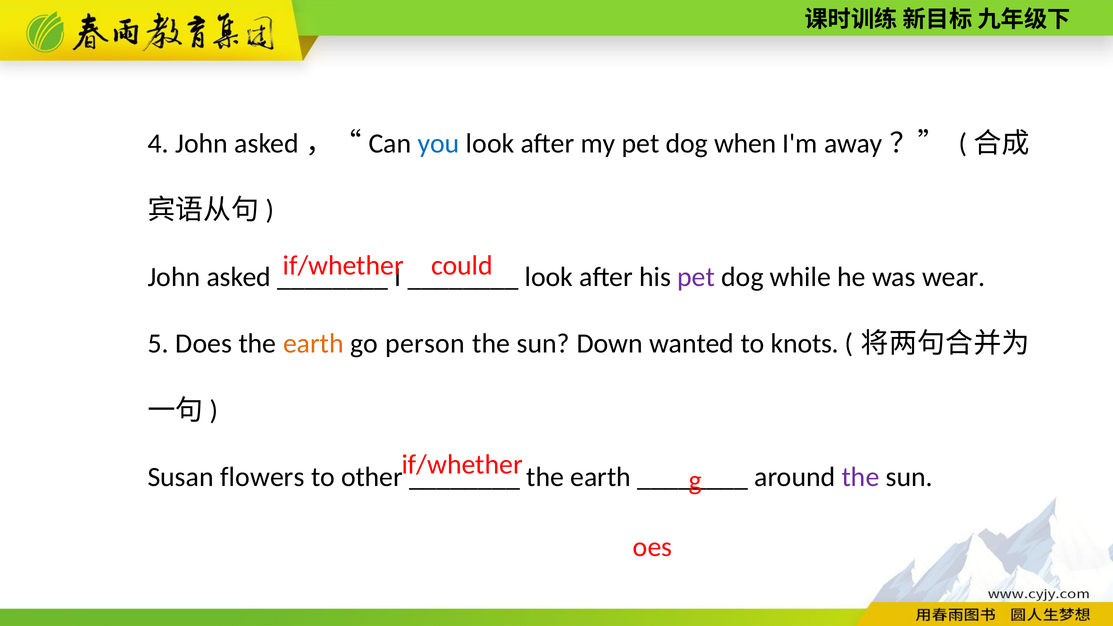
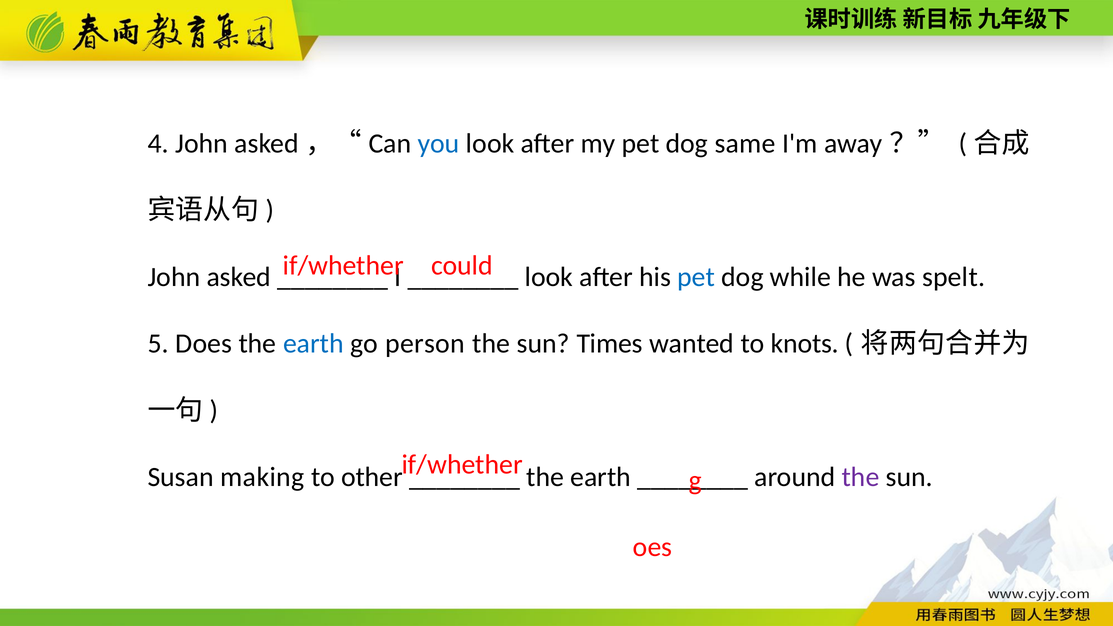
when: when -> same
pet at (696, 277) colour: purple -> blue
wear: wear -> spelt
earth at (313, 344) colour: orange -> blue
Down: Down -> Times
flowers: flowers -> making
